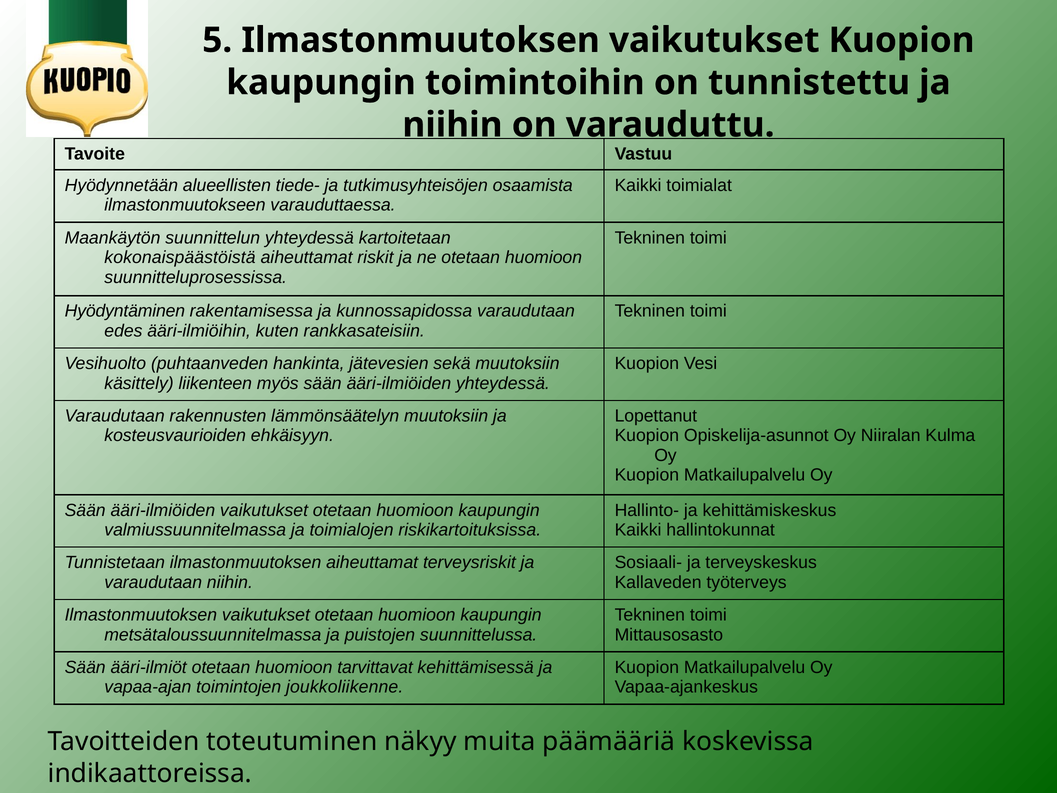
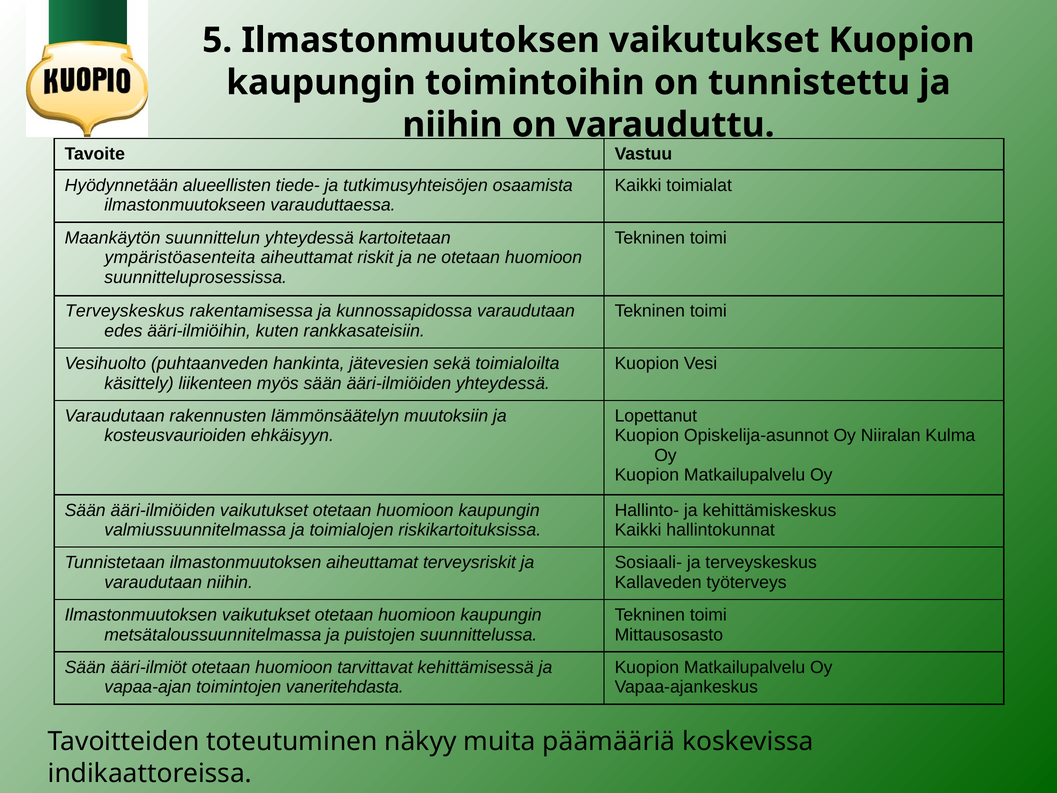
kokonaispäästöistä: kokonaispäästöistä -> ympäristöasenteita
Hyödyntäminen at (125, 311): Hyödyntäminen -> Terveyskeskus
sekä muutoksiin: muutoksiin -> toimialoilta
joukkoliikenne: joukkoliikenne -> vaneritehdasta
